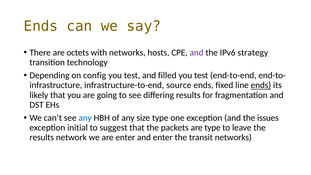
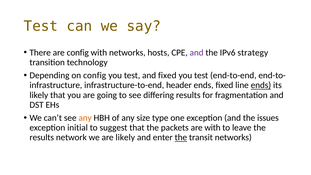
Ends at (41, 26): Ends -> Test
are octets: octets -> config
and filled: filled -> fixed
source: source -> header
any at (85, 118) colour: blue -> orange
are type: type -> with
are enter: enter -> likely
the at (181, 137) underline: none -> present
